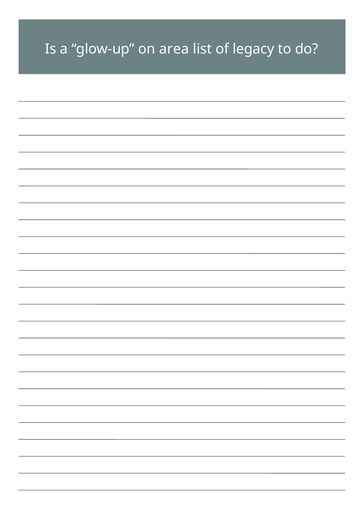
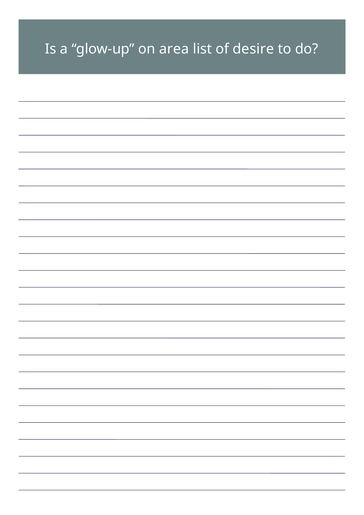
legacy: legacy -> desire
